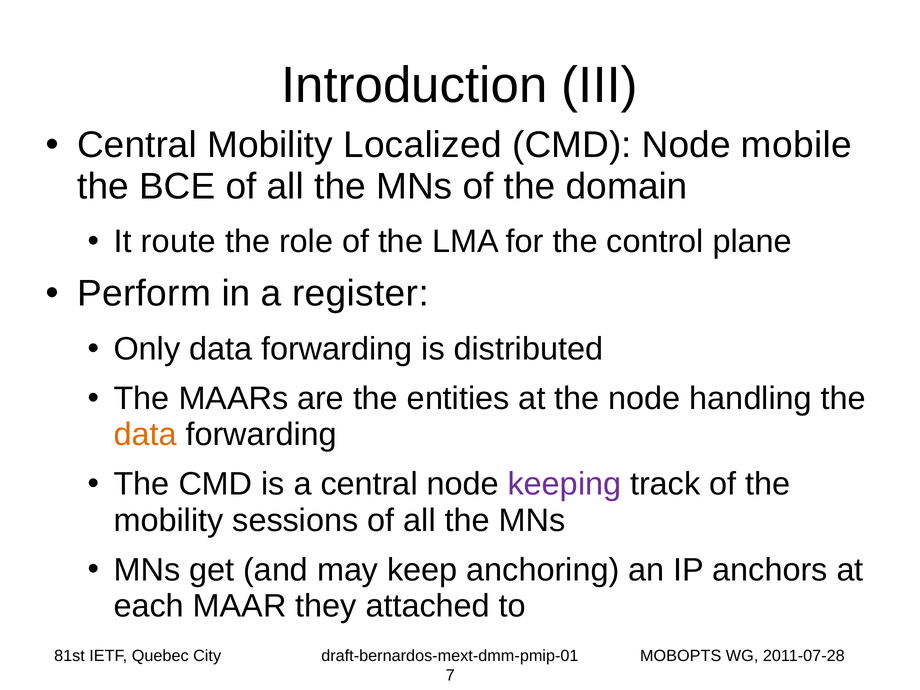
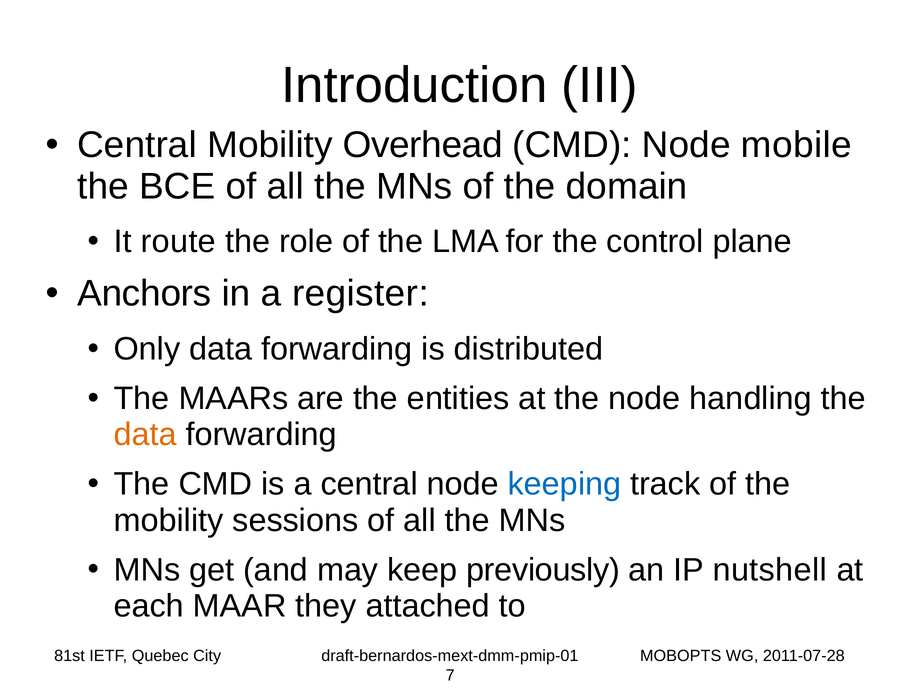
Localized: Localized -> Overhead
Perform: Perform -> Anchors
keeping colour: purple -> blue
anchoring: anchoring -> previously
anchors: anchors -> nutshell
